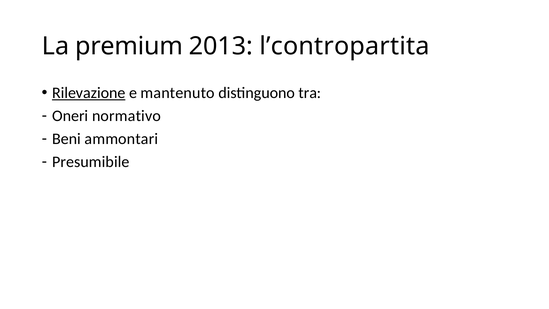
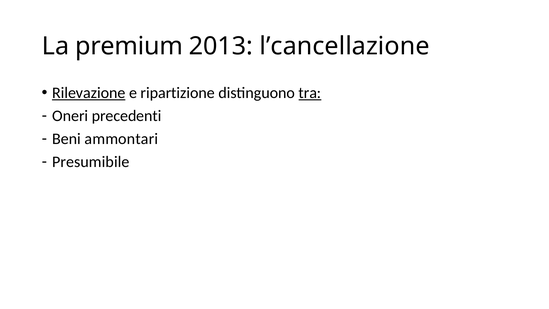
l’contropartita: l’contropartita -> l’cancellazione
mantenuto: mantenuto -> ripartizione
tra underline: none -> present
normativo: normativo -> precedenti
